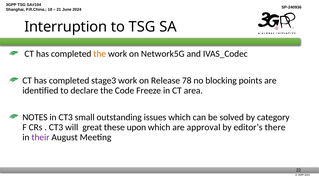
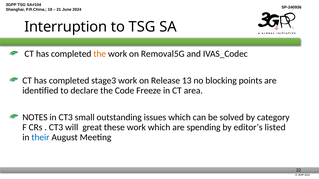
Network5G: Network5G -> Removal5G
78: 78 -> 13
these upon: upon -> work
approval: approval -> spending
there: there -> listed
their colour: purple -> blue
